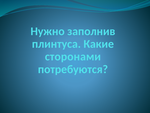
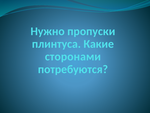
заполнив: заполнив -> пропуски
